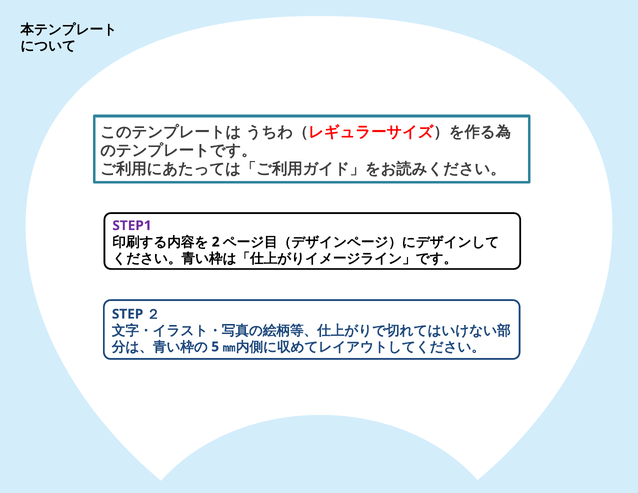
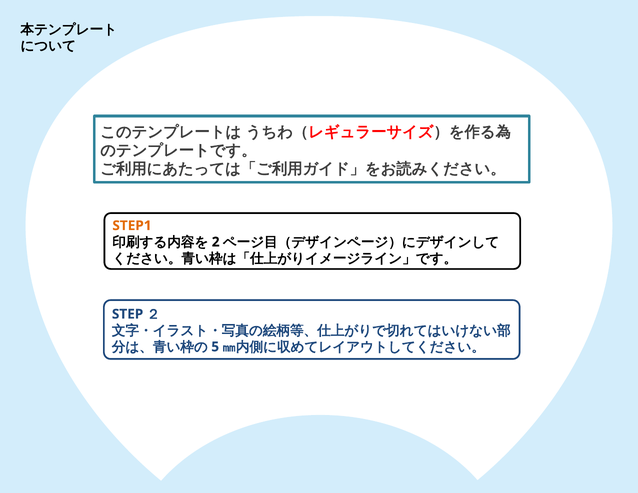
STEP1 colour: purple -> orange
